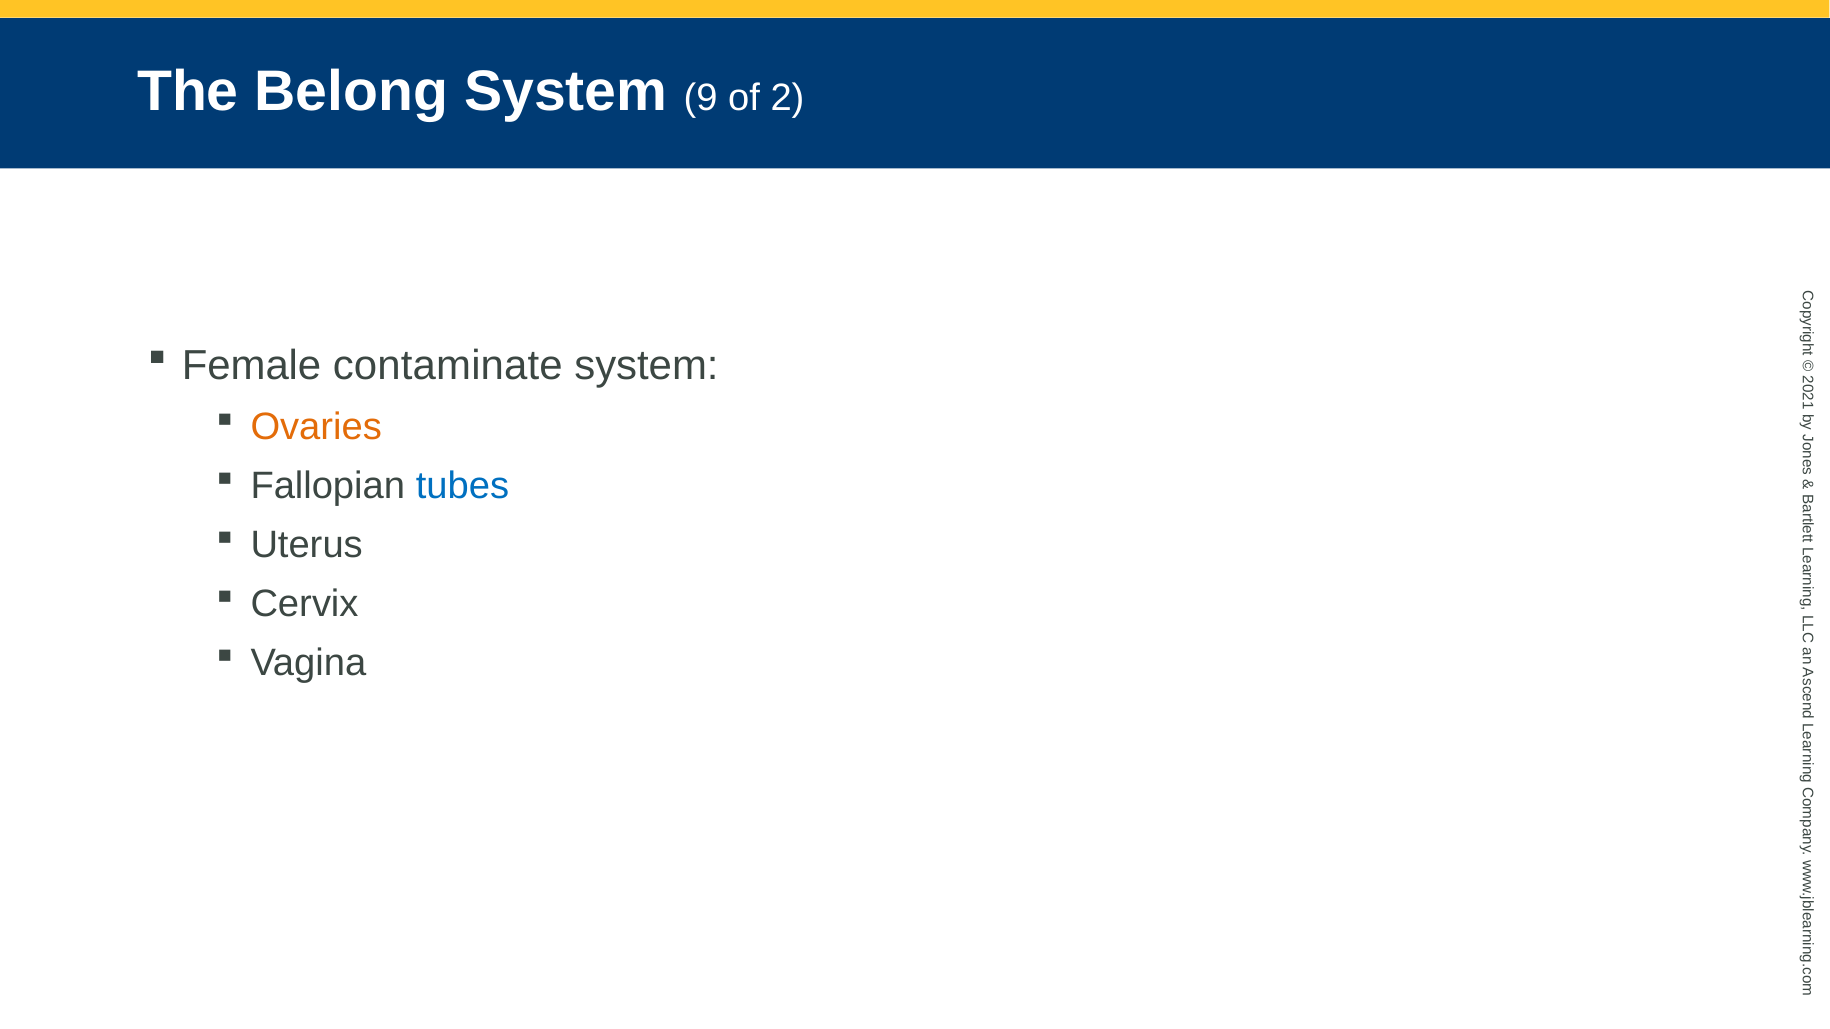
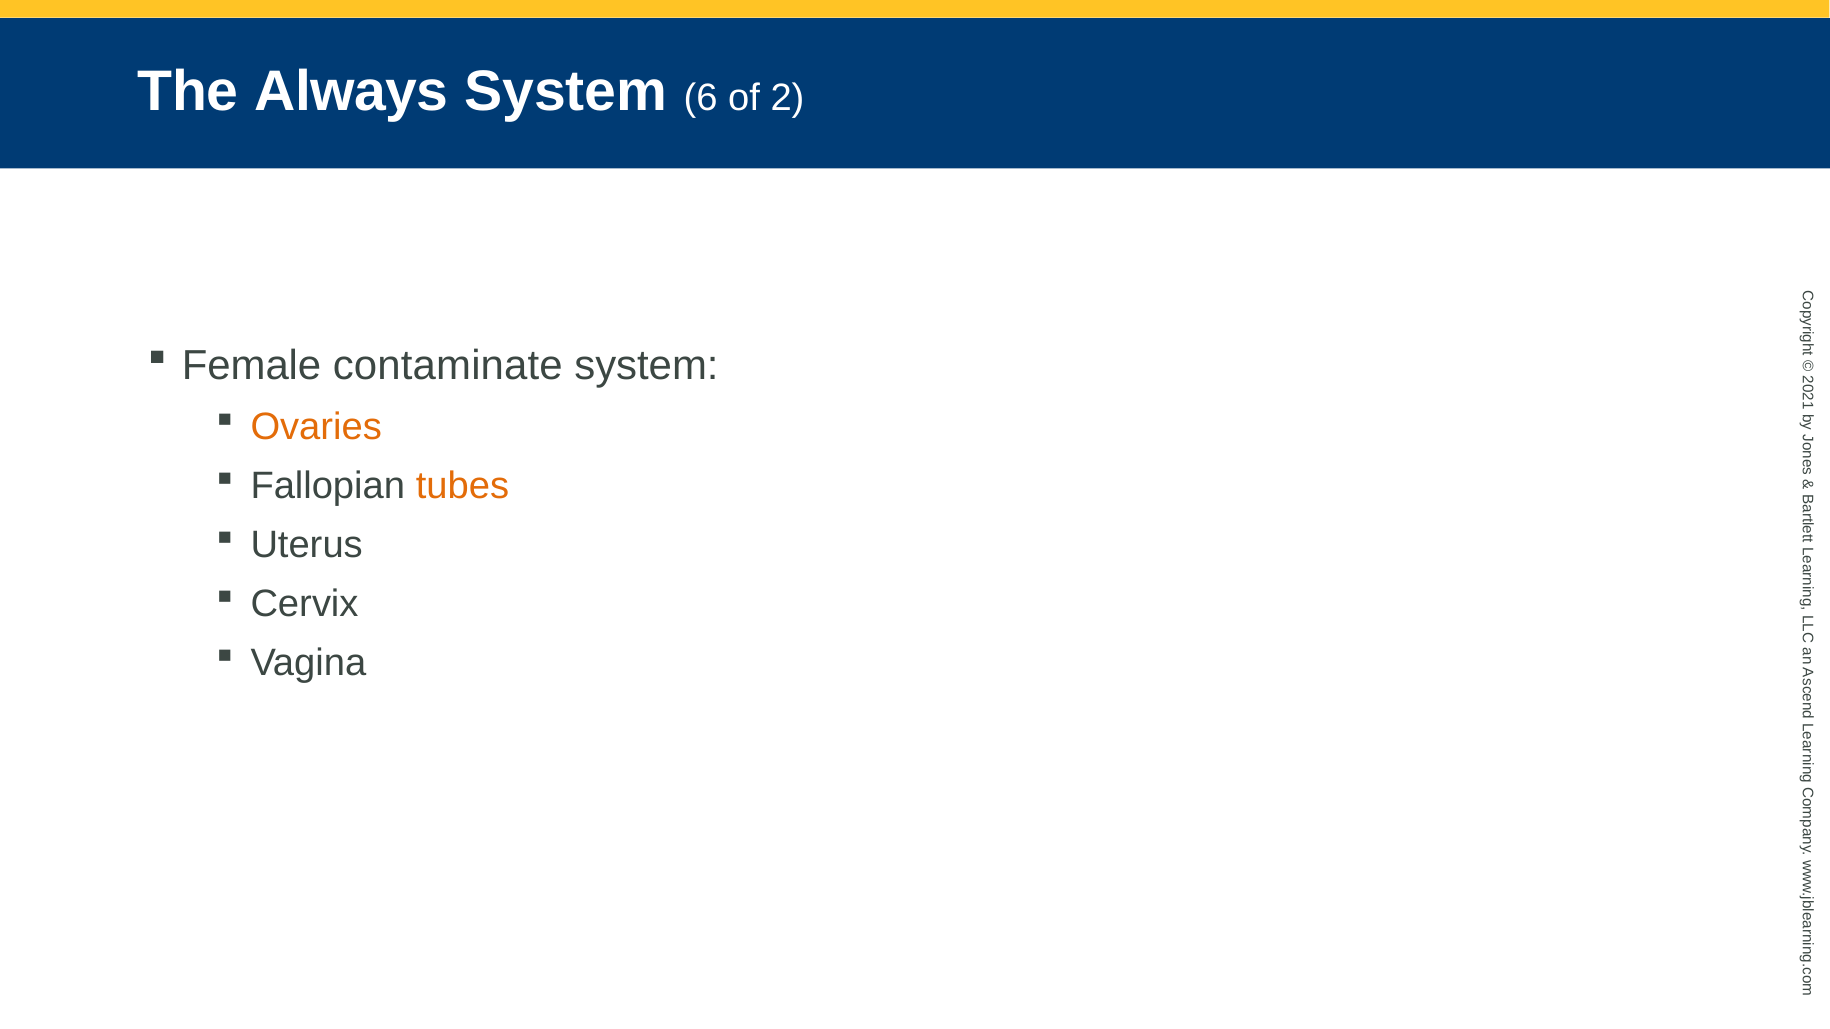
Belong: Belong -> Always
9: 9 -> 6
tubes colour: blue -> orange
